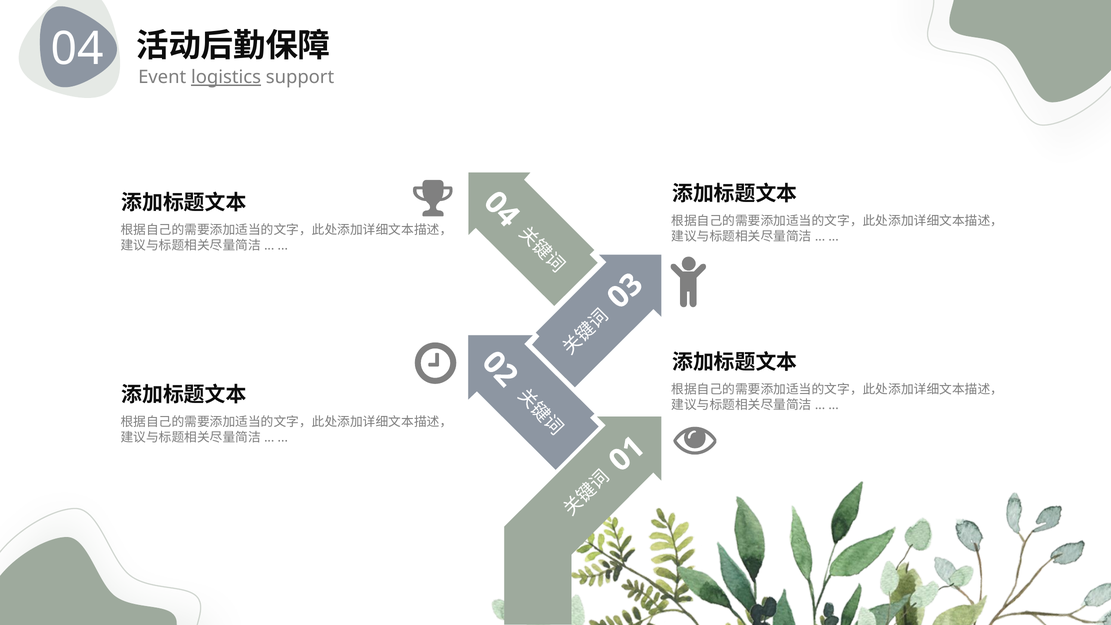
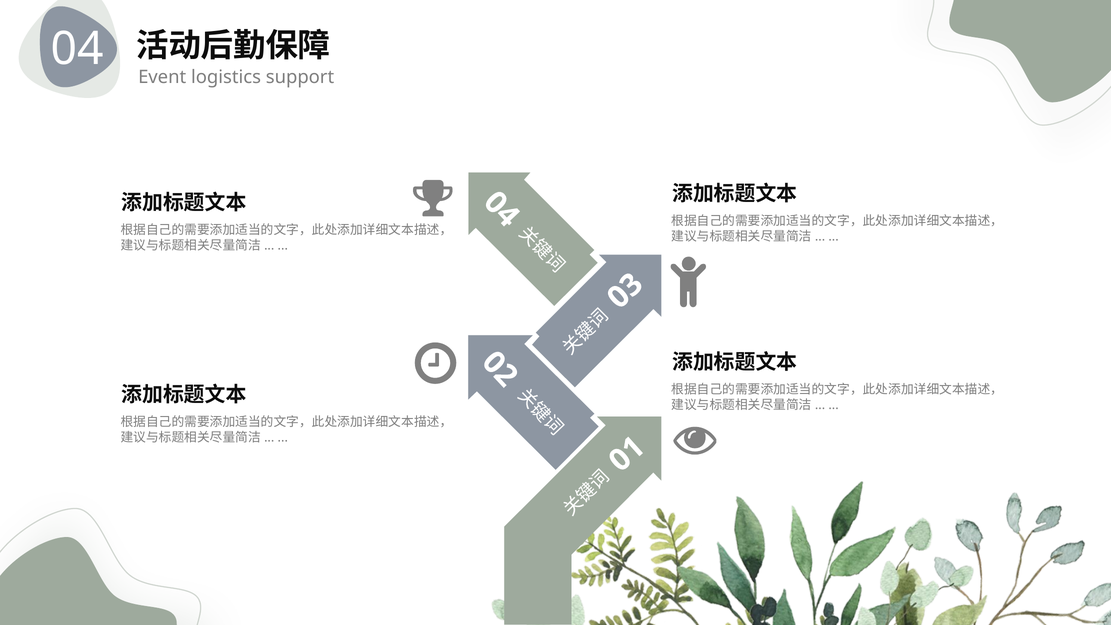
logistics underline: present -> none
